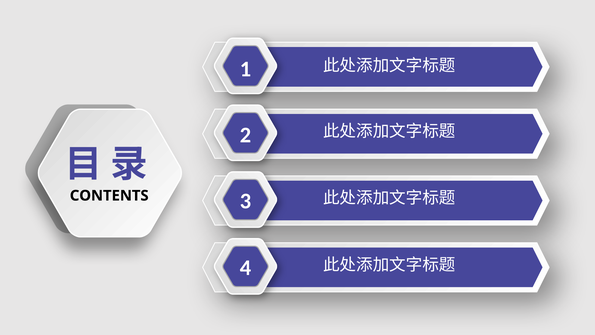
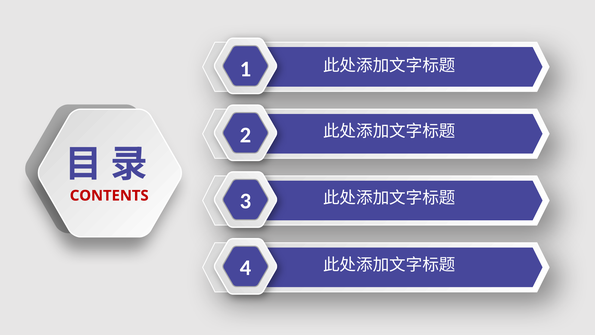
CONTENTS colour: black -> red
